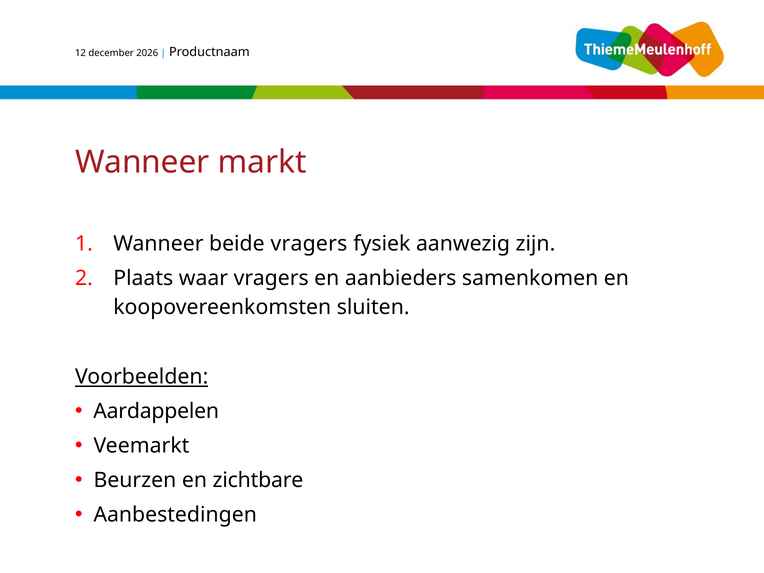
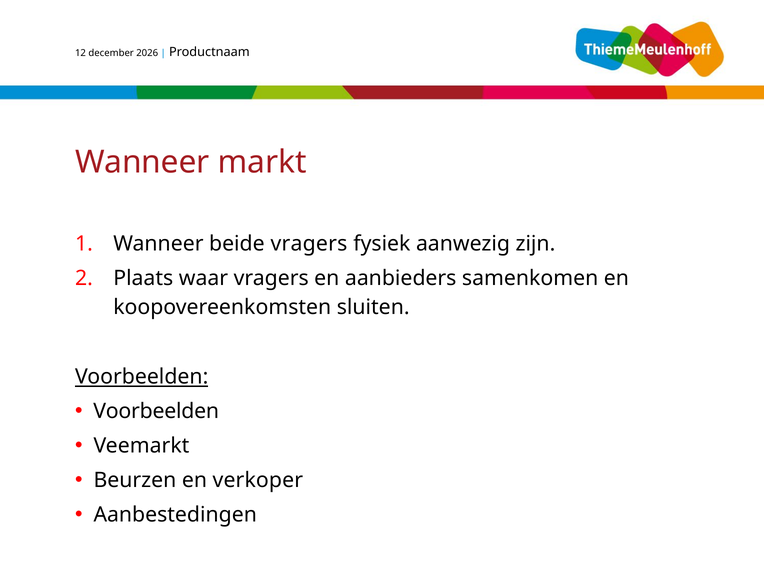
Aardappelen at (156, 411): Aardappelen -> Voorbeelden
zichtbare: zichtbare -> verkoper
